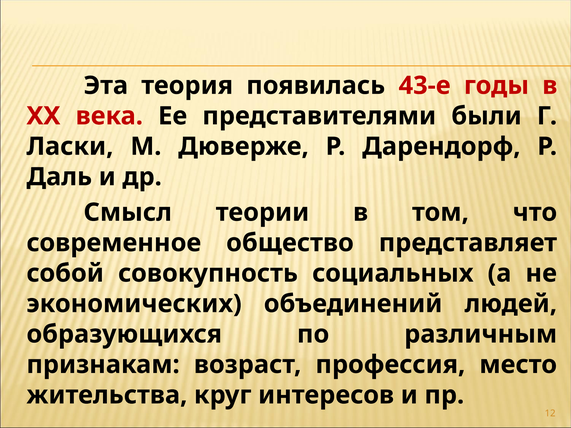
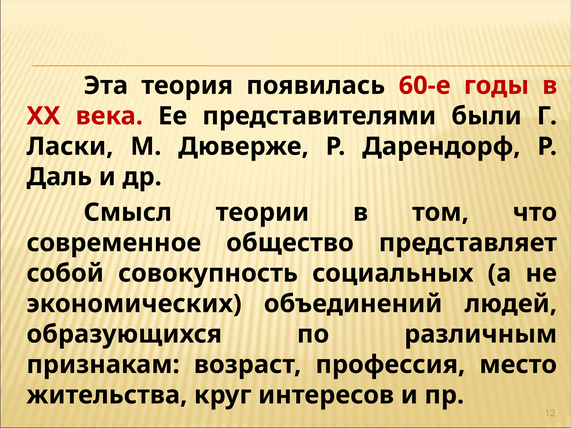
43-е: 43-е -> 60-е
